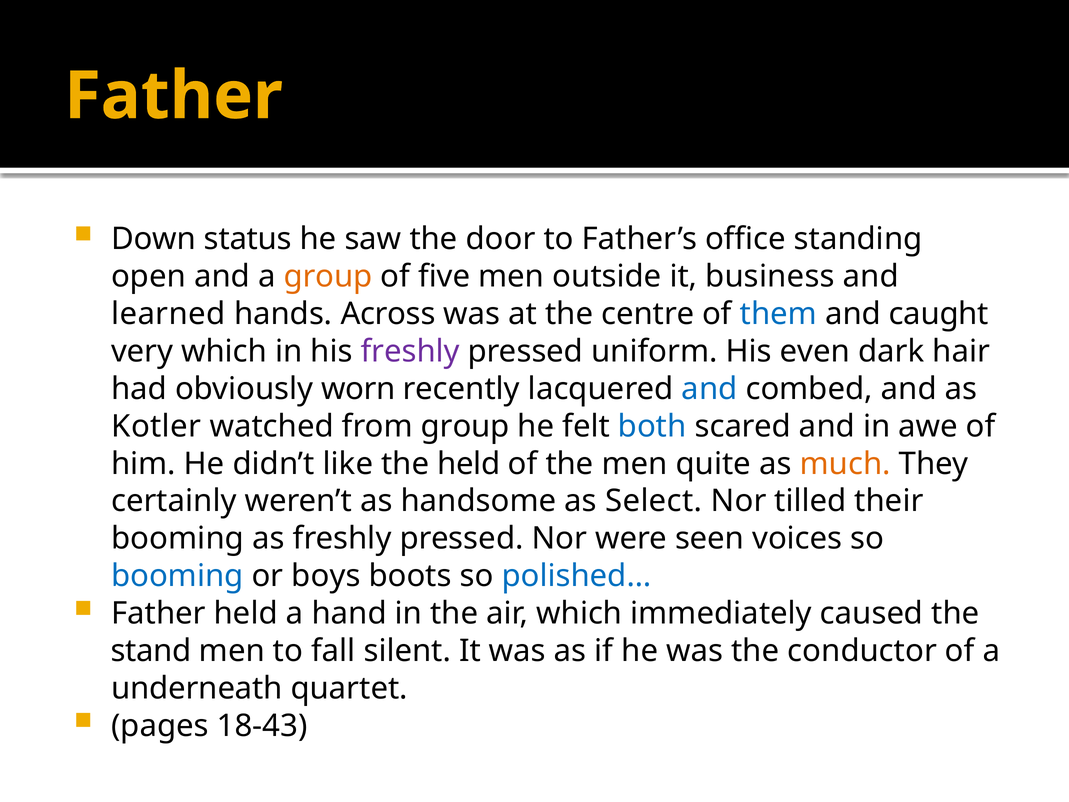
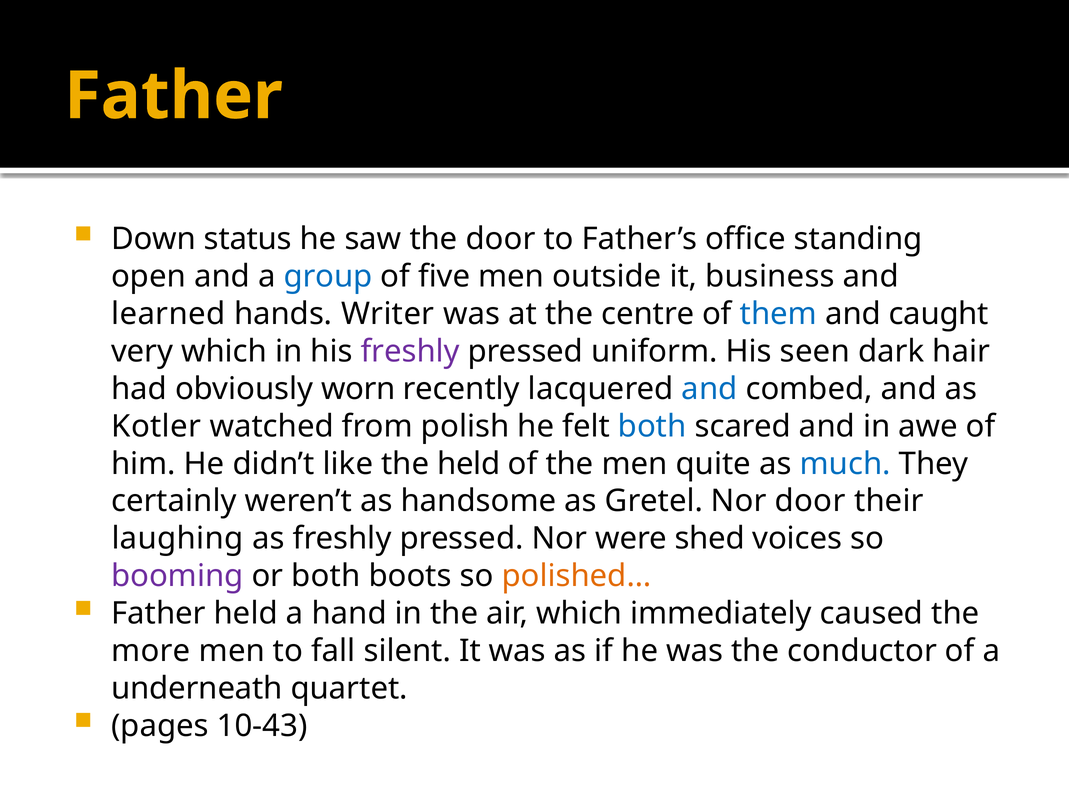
group at (328, 277) colour: orange -> blue
Across: Across -> Writer
even: even -> seen
from group: group -> polish
much colour: orange -> blue
Select: Select -> Gretel
Nor tilled: tilled -> door
booming at (178, 538): booming -> laughing
seen: seen -> shed
booming at (177, 576) colour: blue -> purple
or boys: boys -> both
polished… colour: blue -> orange
stand: stand -> more
18-43: 18-43 -> 10-43
